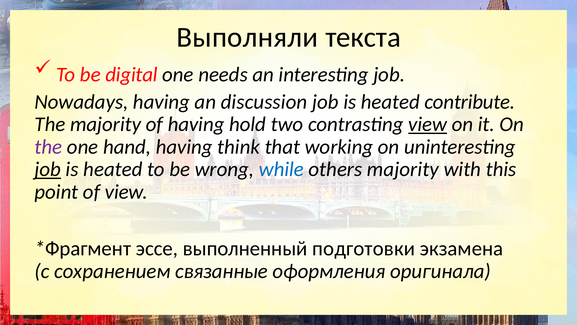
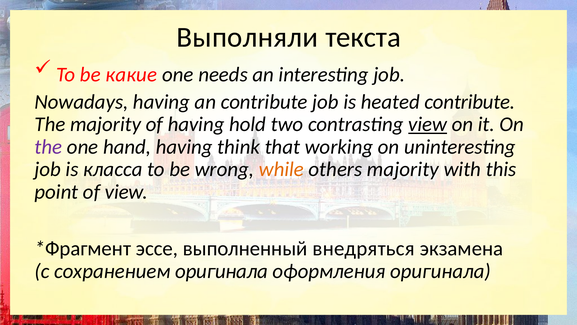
digital: digital -> какие
an discussion: discussion -> contribute
job at (48, 169) underline: present -> none
heated at (113, 169): heated -> класса
while colour: blue -> orange
подготовки: подготовки -> внедряться
сохранением связанные: связанные -> оригинала
